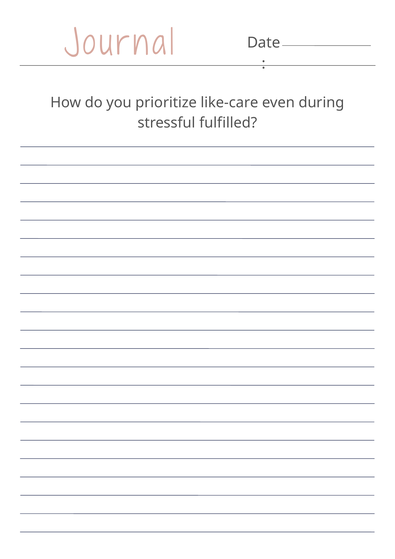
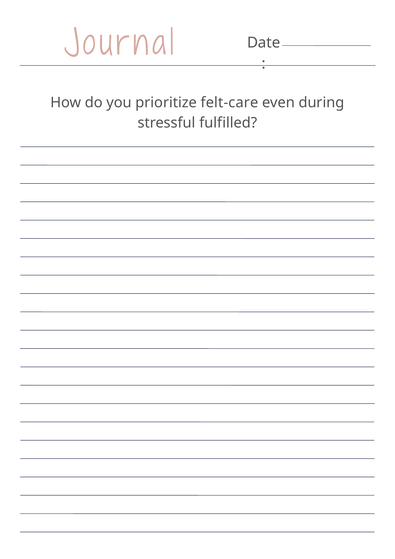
like-care: like-care -> felt-care
